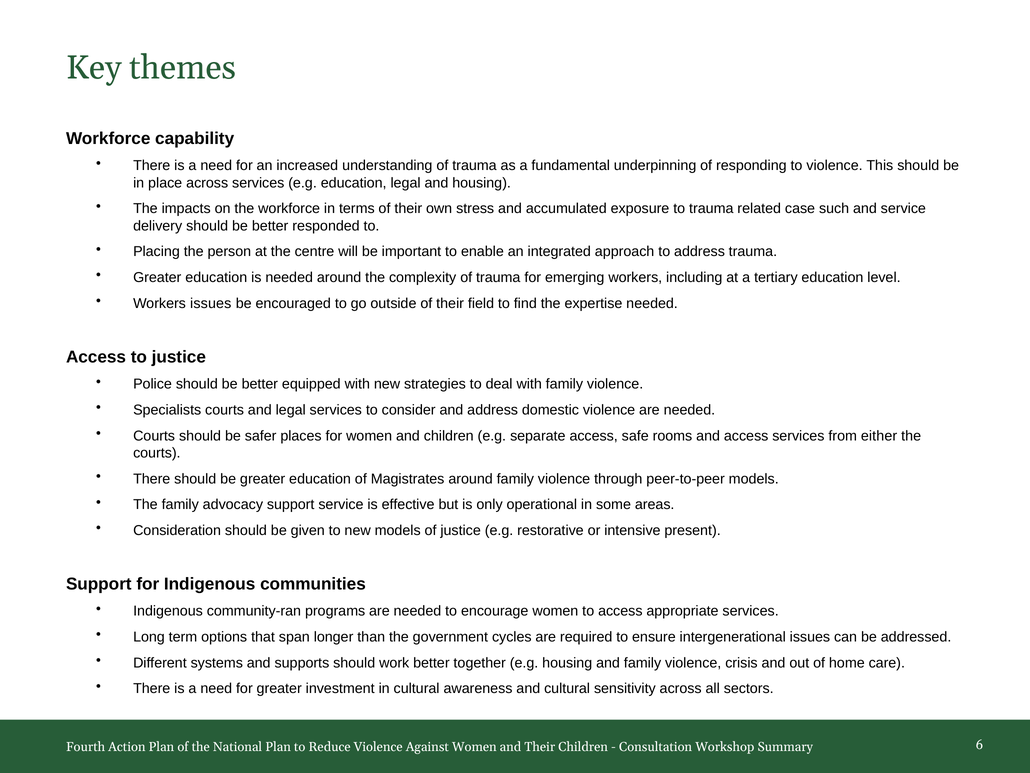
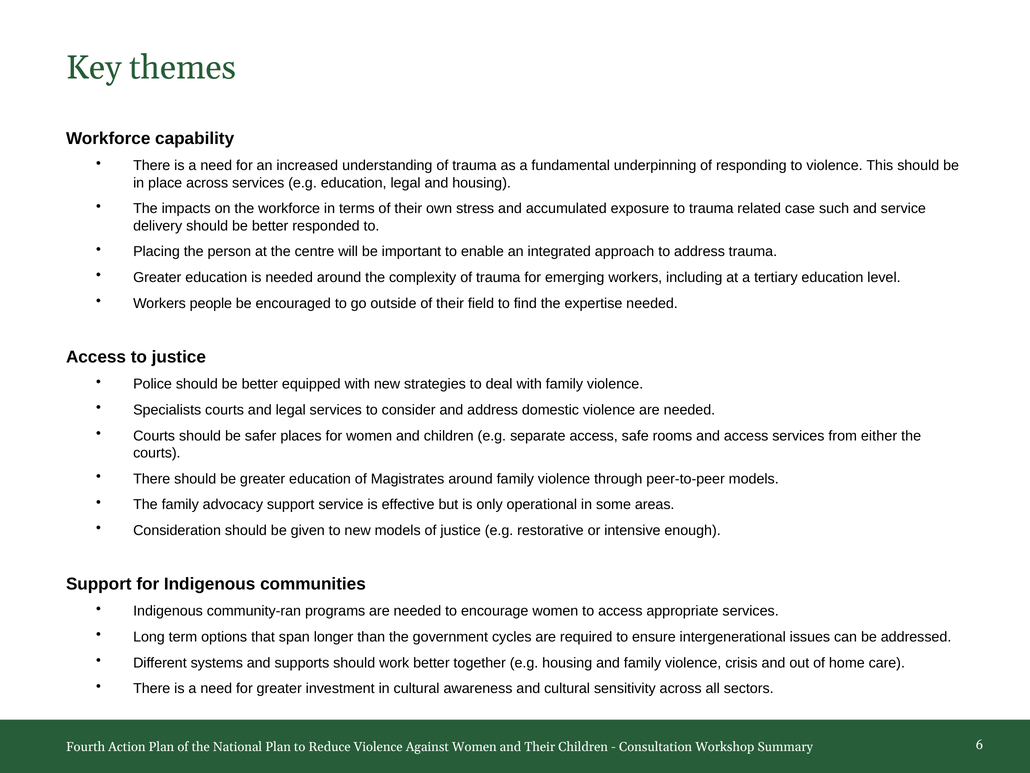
Workers issues: issues -> people
present: present -> enough
